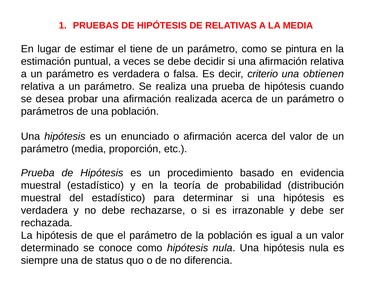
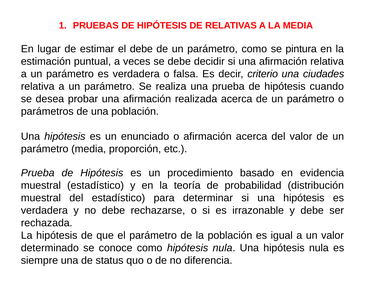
el tiene: tiene -> debe
obtienen: obtienen -> ciudades
